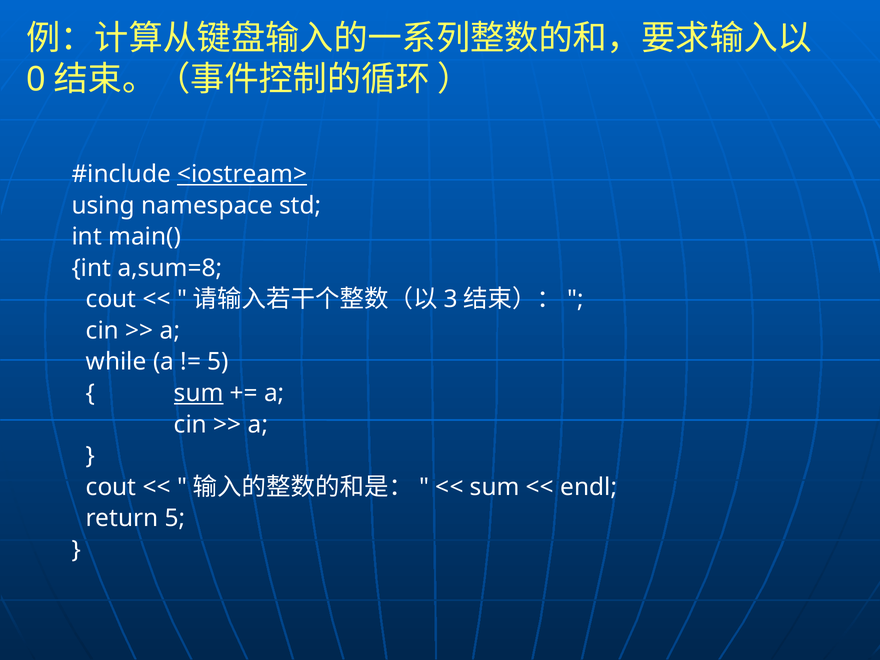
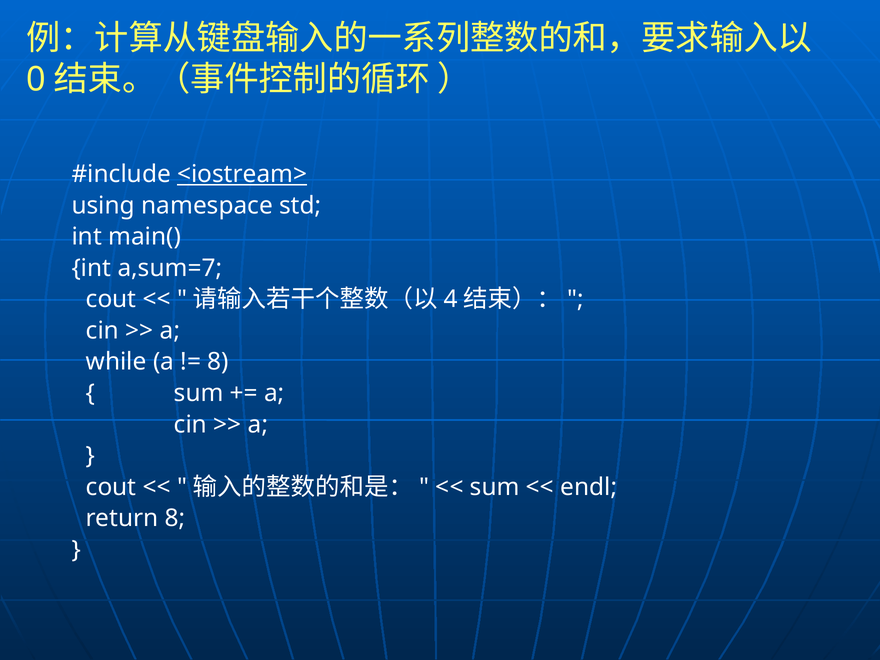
a,sum=8: a,sum=8 -> a,sum=7
3: 3 -> 4
5 at (218, 362): 5 -> 8
sum at (199, 393) underline: present -> none
return 5: 5 -> 8
